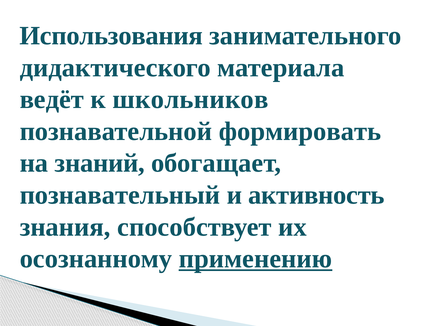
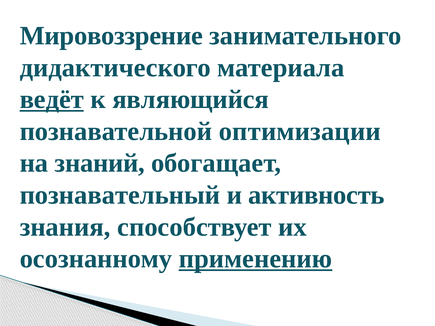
Использования: Использования -> Мировоззрение
ведёт underline: none -> present
школьников: школьников -> являющийся
формировать: формировать -> оптимизации
